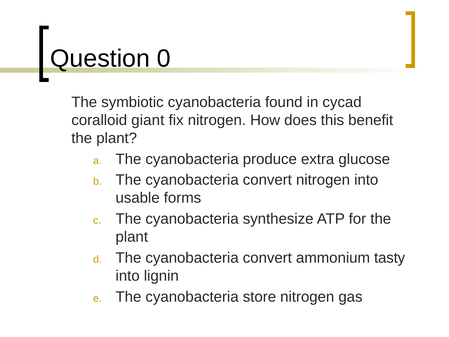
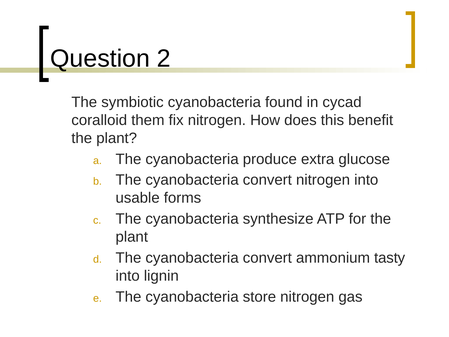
0: 0 -> 2
giant: giant -> them
